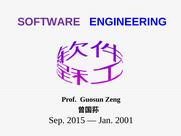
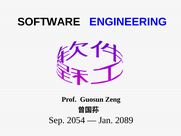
SOFTWARE colour: purple -> black
2015: 2015 -> 2054
2001: 2001 -> 2089
